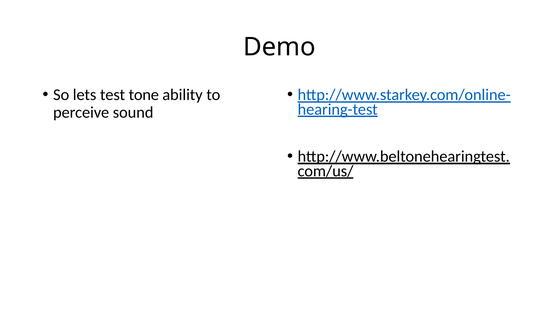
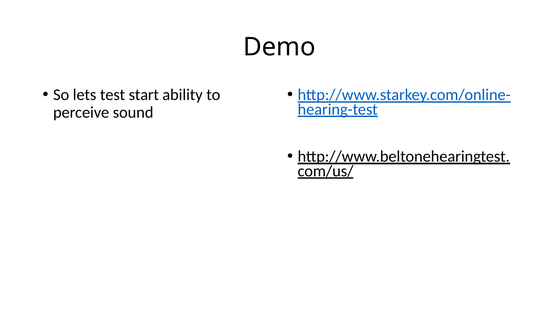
tone: tone -> start
